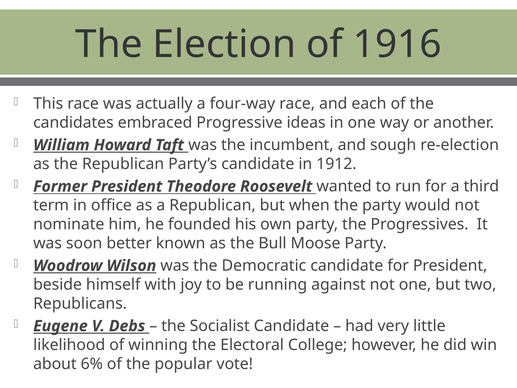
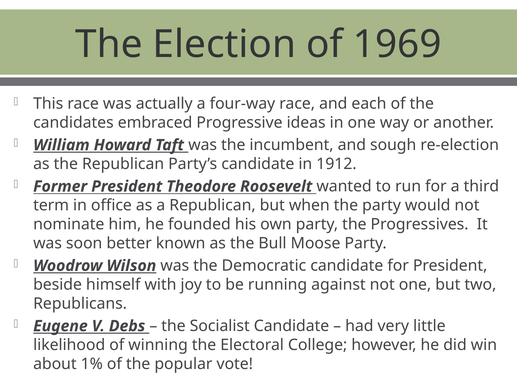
1916: 1916 -> 1969
6%: 6% -> 1%
